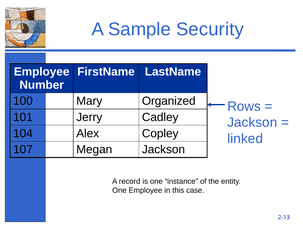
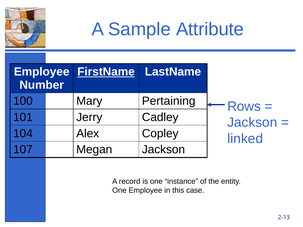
Security: Security -> Attribute
FirstName underline: none -> present
Organized: Organized -> Pertaining
